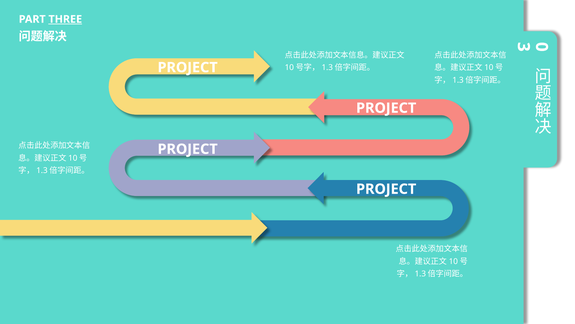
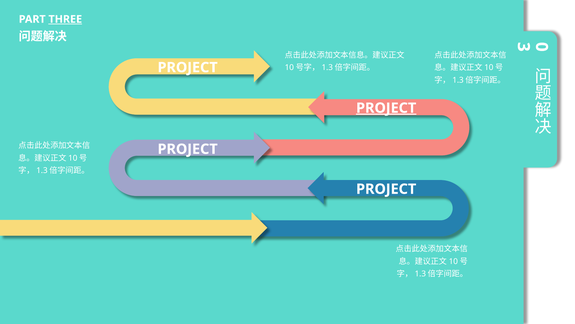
PROJECT at (386, 108) underline: none -> present
